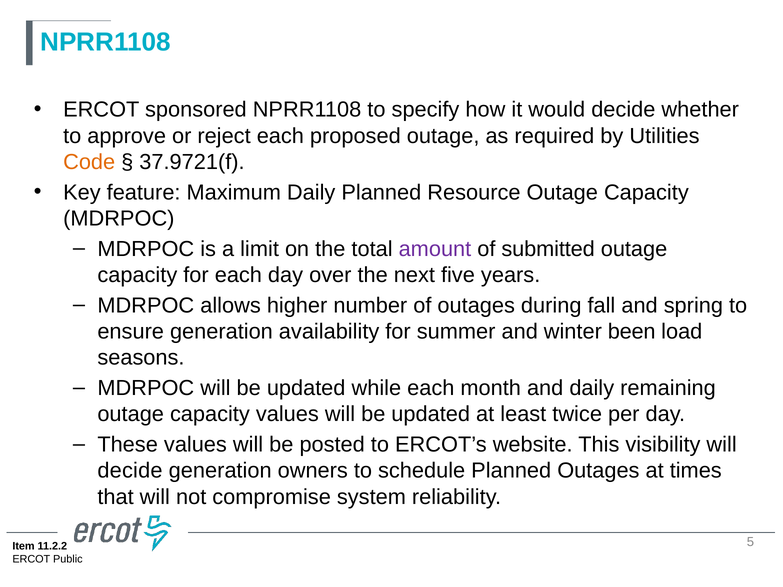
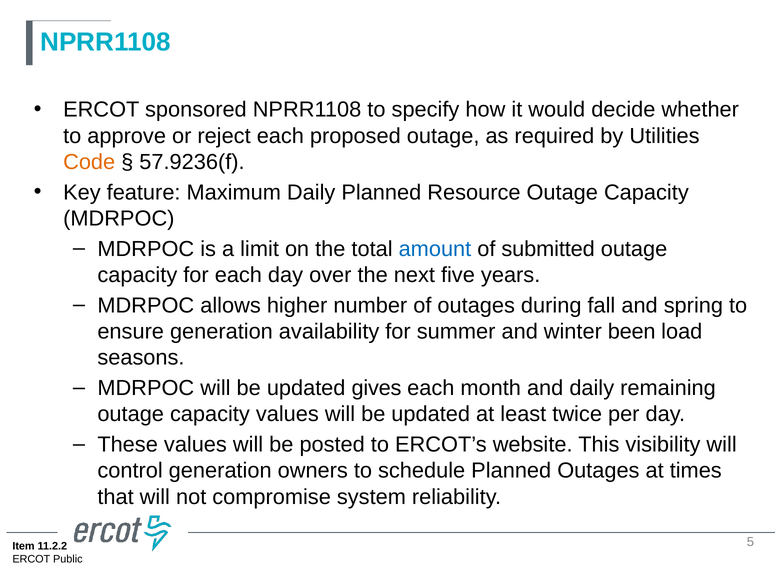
37.9721(f: 37.9721(f -> 57.9236(f
amount colour: purple -> blue
while: while -> gives
decide at (130, 471): decide -> control
